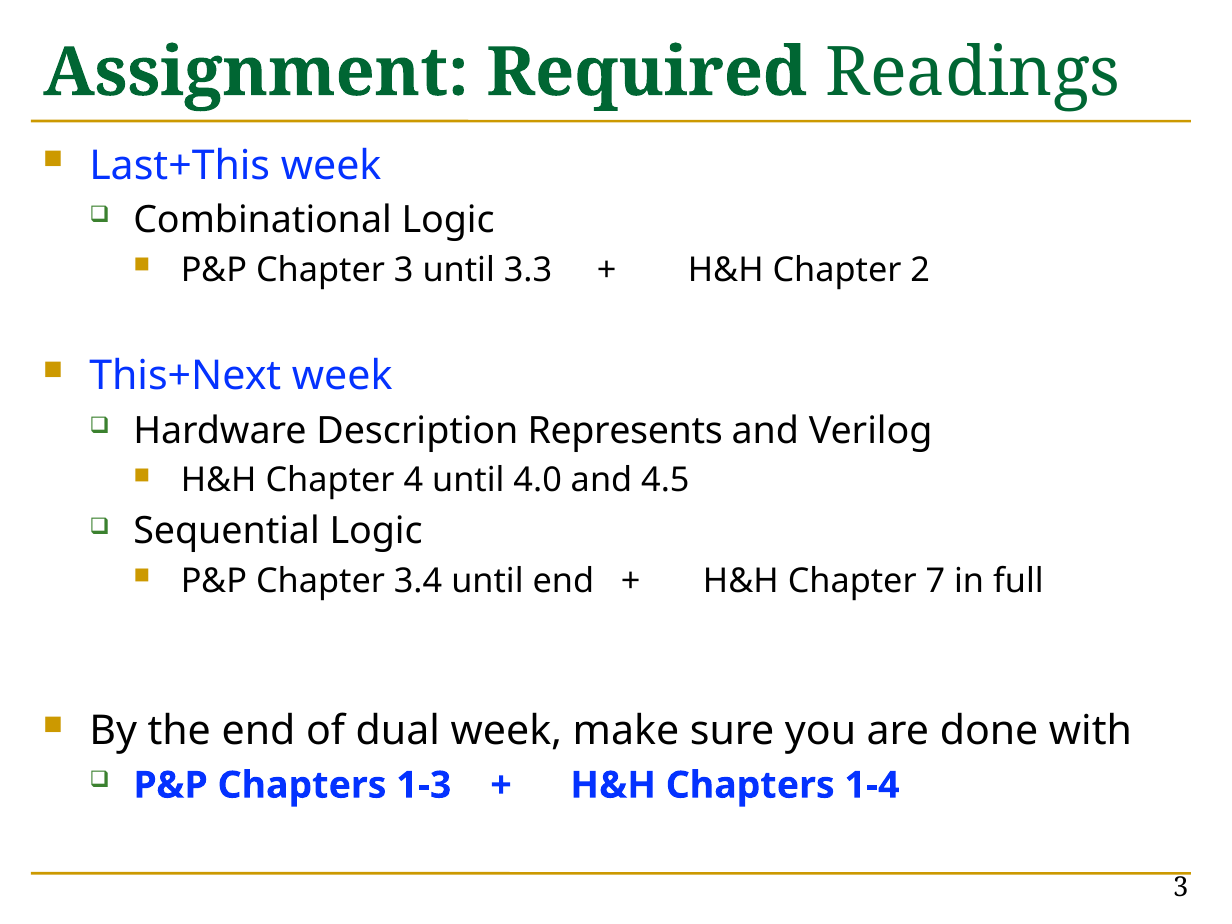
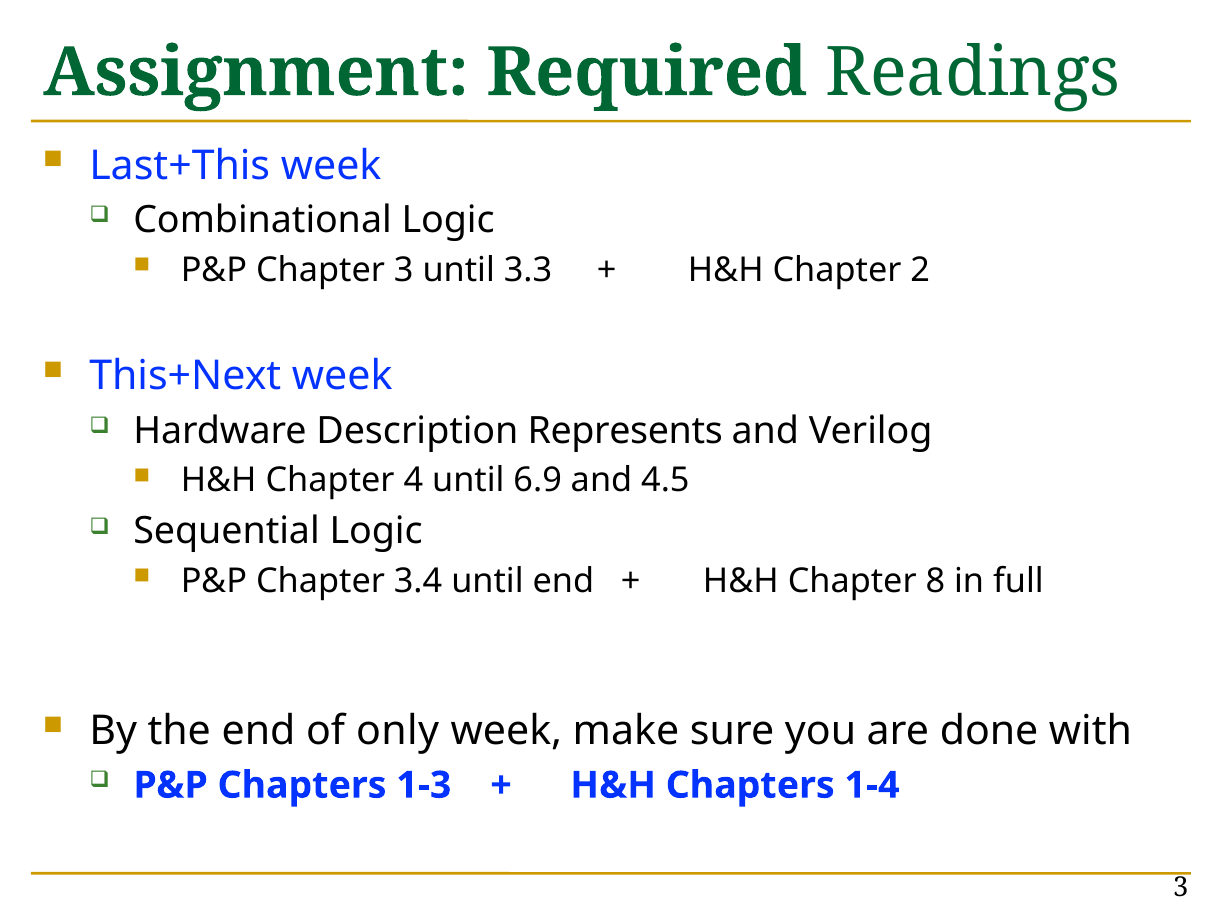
4.0: 4.0 -> 6.9
7: 7 -> 8
dual: dual -> only
